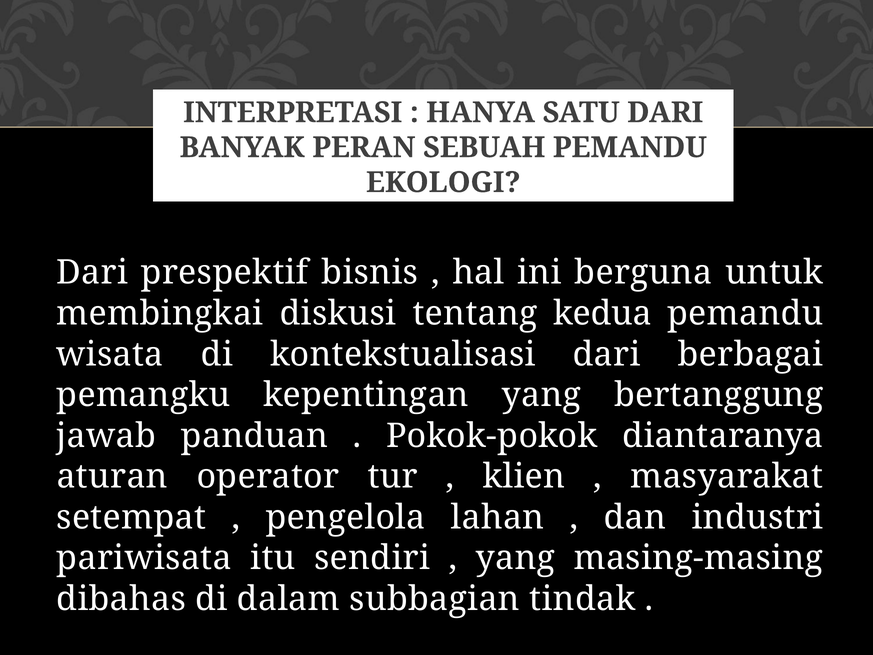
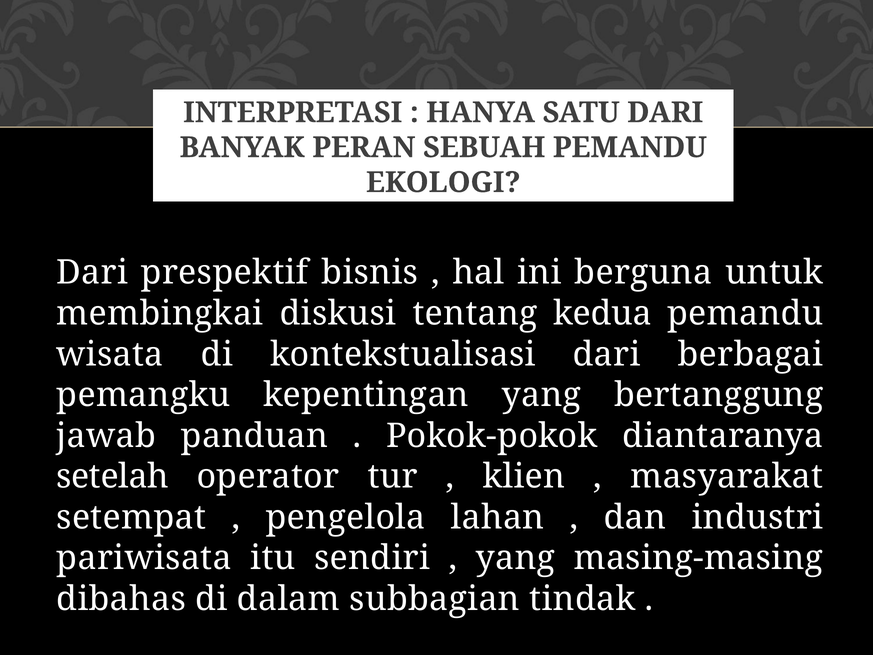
aturan: aturan -> setelah
